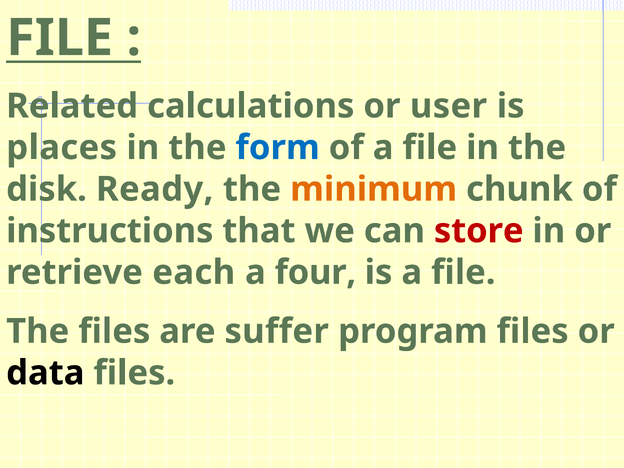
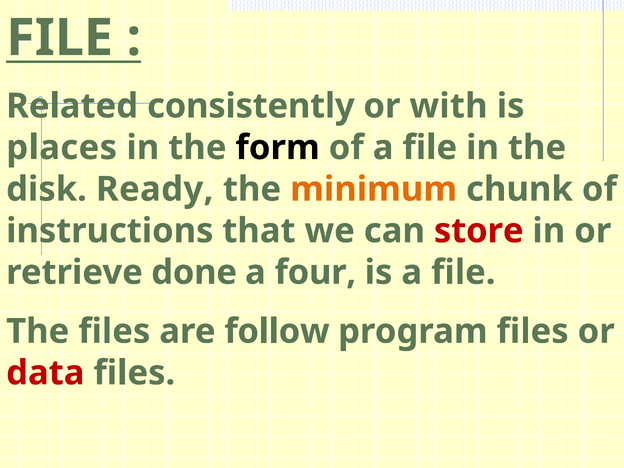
calculations: calculations -> consistently
user: user -> with
form colour: blue -> black
each: each -> done
suffer: suffer -> follow
data colour: black -> red
